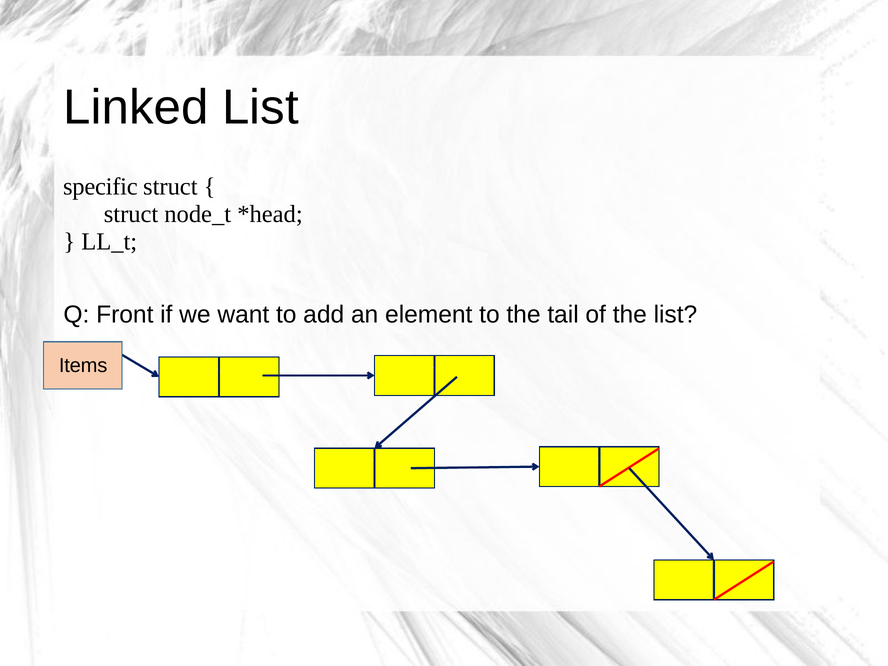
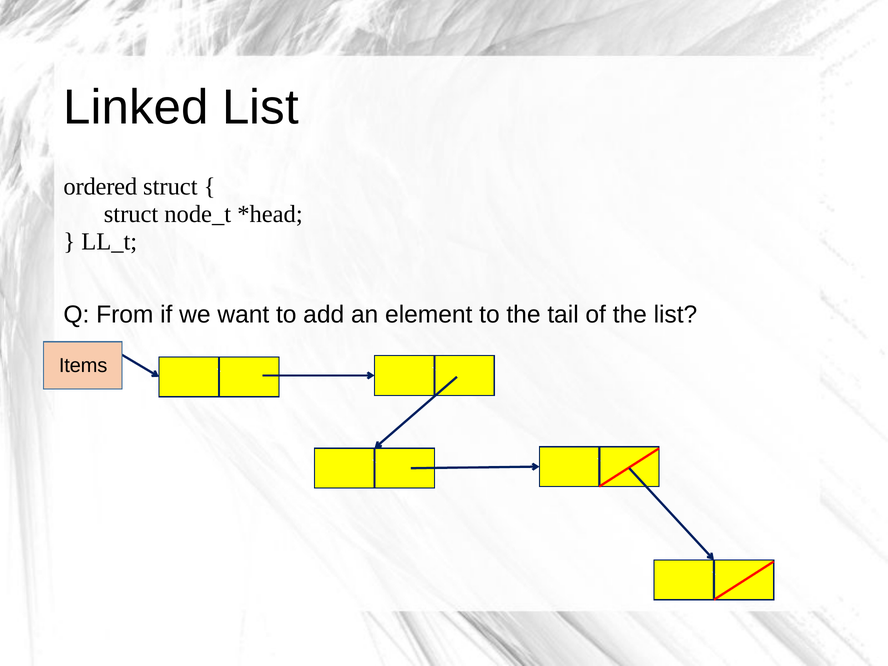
specific: specific -> ordered
Front: Front -> From
